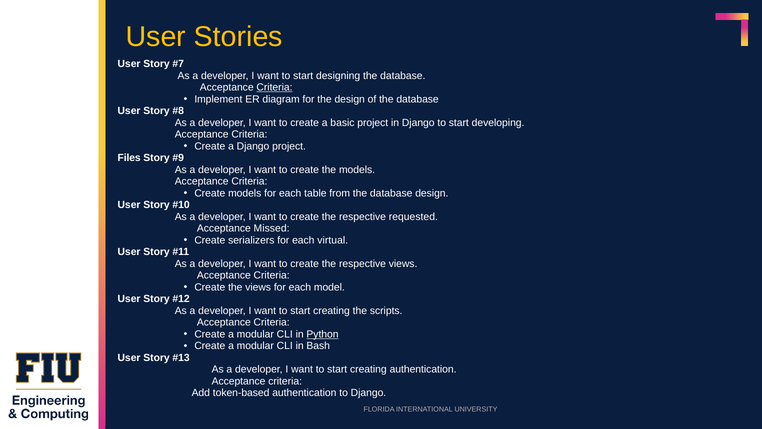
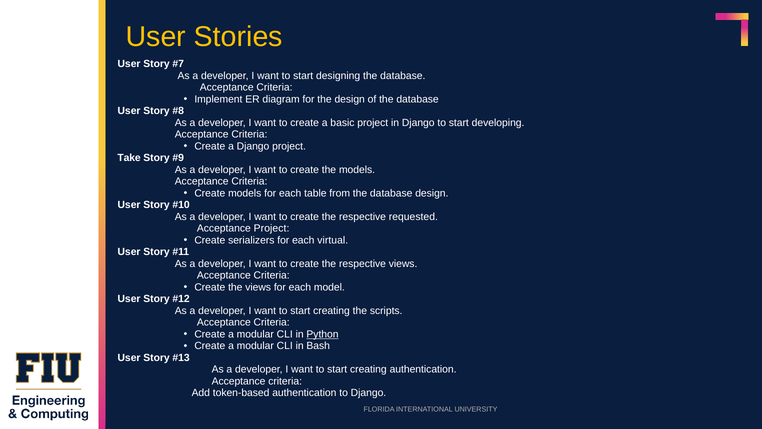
Criteria at (274, 87) underline: present -> none
Files: Files -> Take
Acceptance Missed: Missed -> Project
